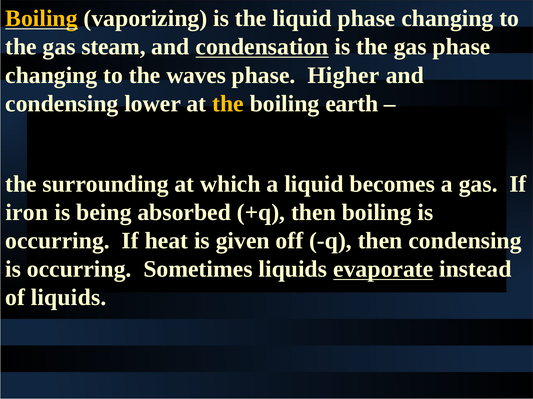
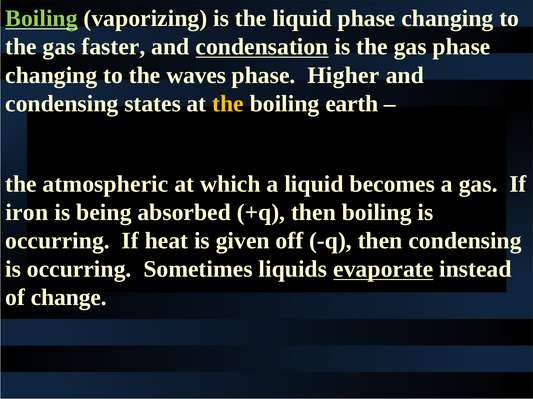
Boiling at (41, 18) colour: yellow -> light green
steam: steam -> faster
lower: lower -> states
surrounding: surrounding -> atmospheric
of liquids: liquids -> change
